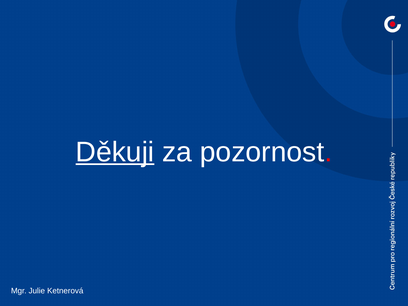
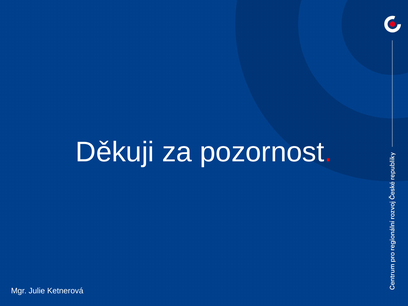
Děkuji underline: present -> none
